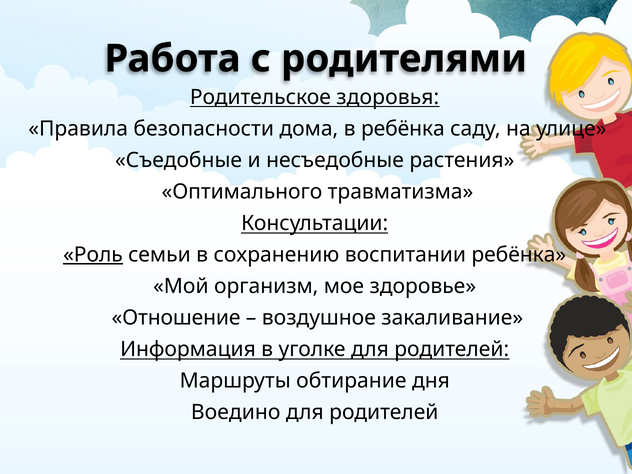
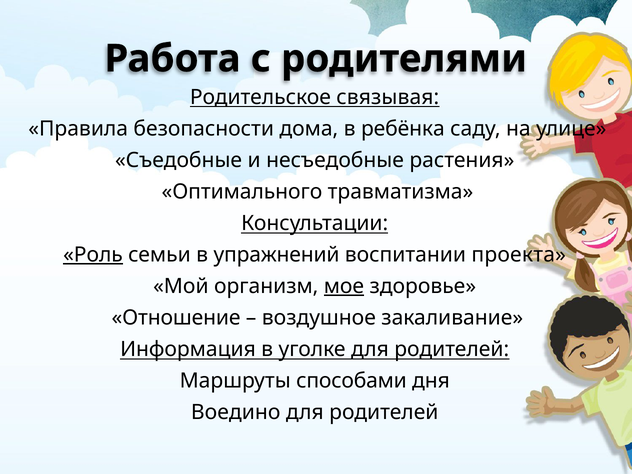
здоровья: здоровья -> связывая
сохранению: сохранению -> упражнений
воспитании ребёнка: ребёнка -> проекта
мое underline: none -> present
обтирание: обтирание -> способами
